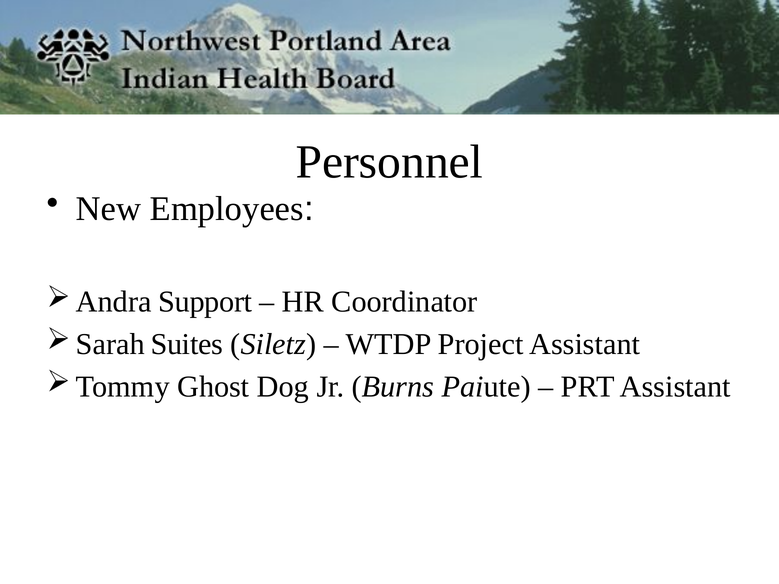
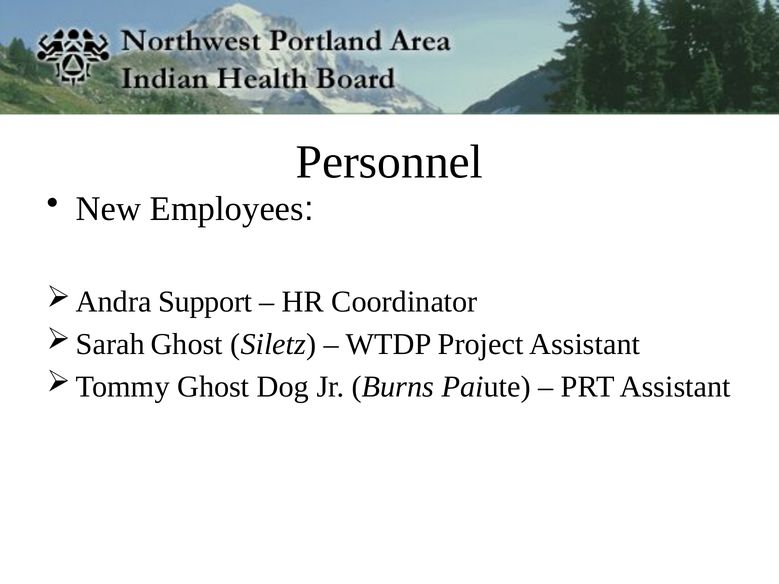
Suites at (187, 345): Suites -> Ghost
